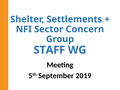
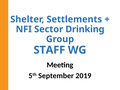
Concern: Concern -> Drinking
